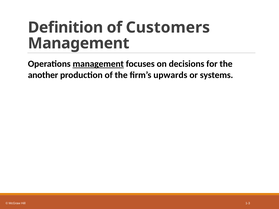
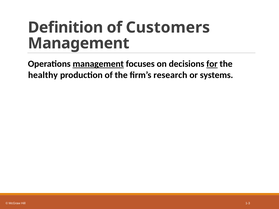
for underline: none -> present
another: another -> healthy
upwards: upwards -> research
